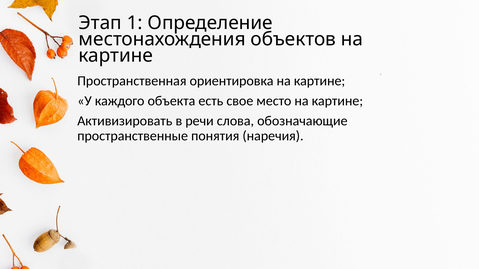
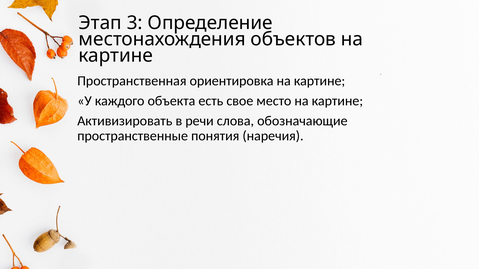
1: 1 -> 3
